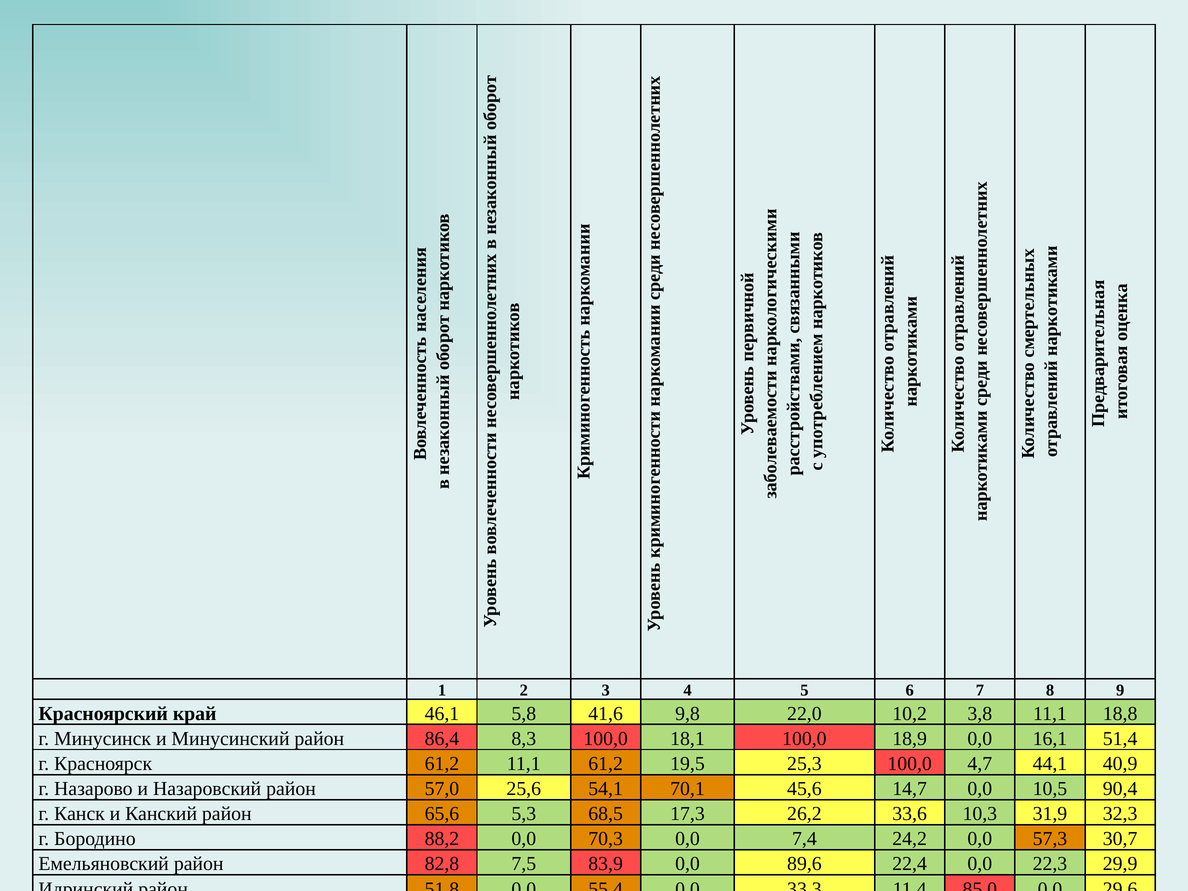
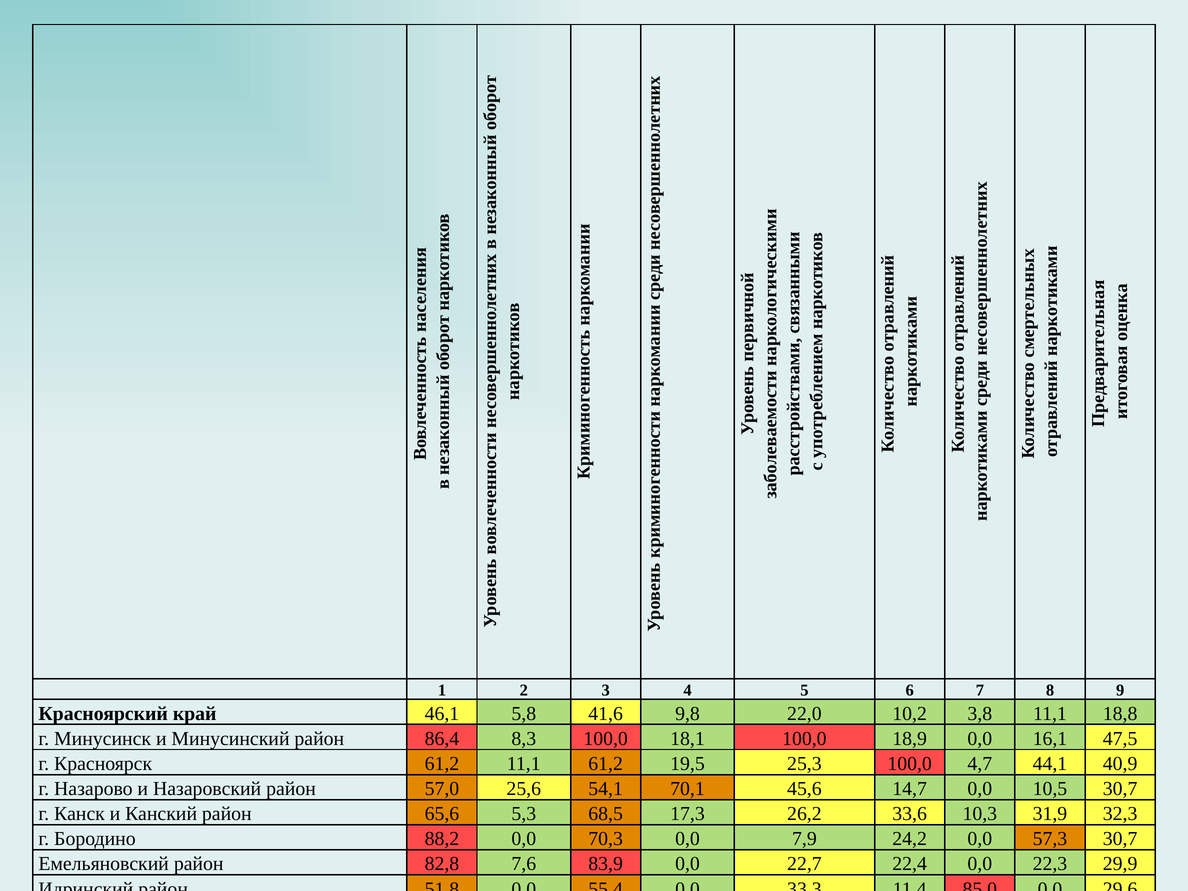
51,4: 51,4 -> 47,5
10,5 90,4: 90,4 -> 30,7
7,4: 7,4 -> 7,9
7,5: 7,5 -> 7,6
89,6: 89,6 -> 22,7
